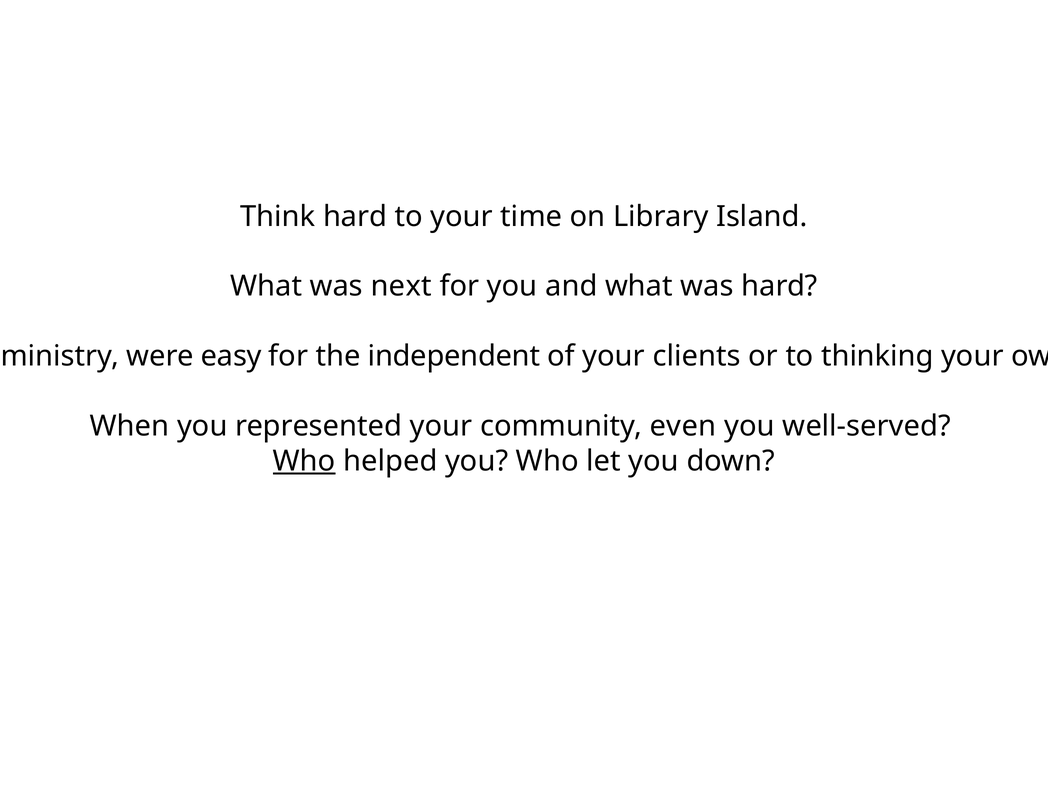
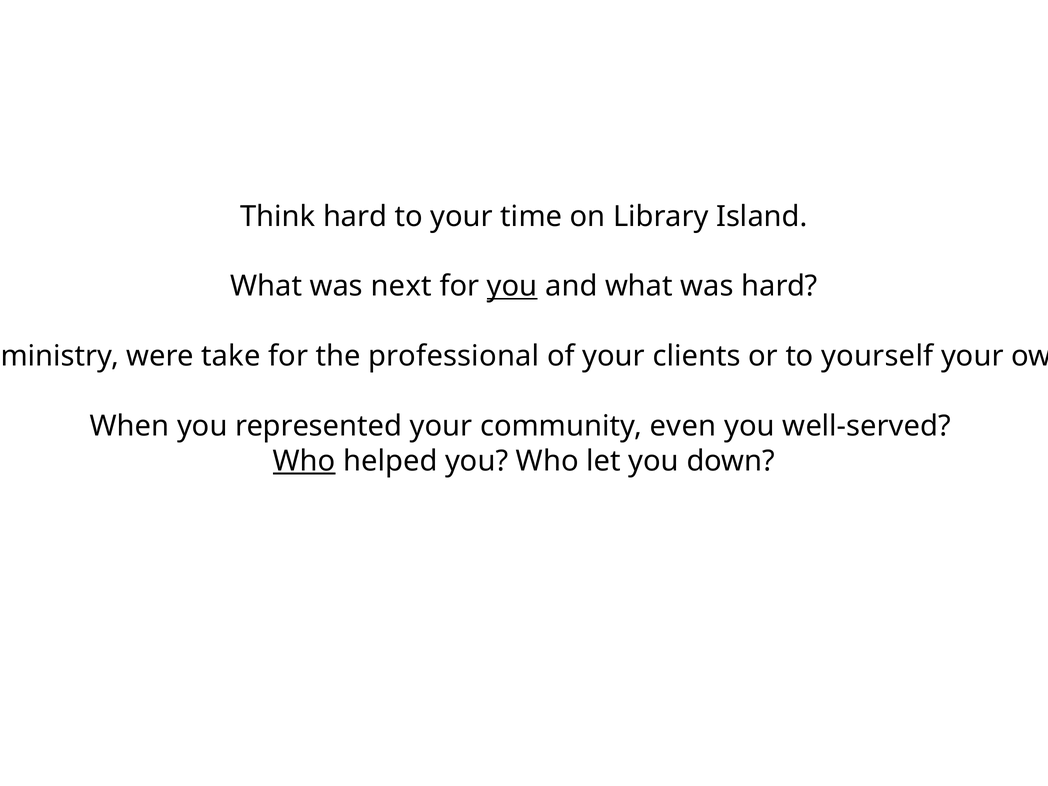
you at (512, 286) underline: none -> present
easy: easy -> take
independent: independent -> professional
thinking: thinking -> yourself
